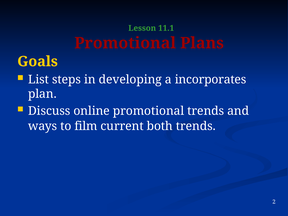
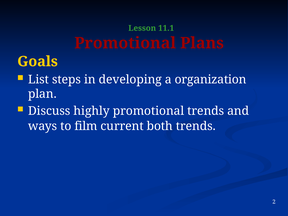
incorporates: incorporates -> organization
online: online -> highly
